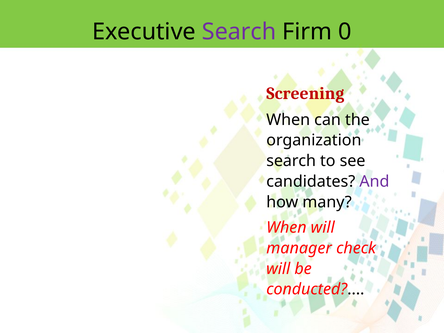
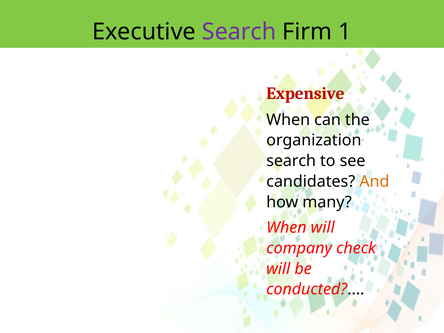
0: 0 -> 1
Screening: Screening -> Expensive
And colour: purple -> orange
manager: manager -> company
